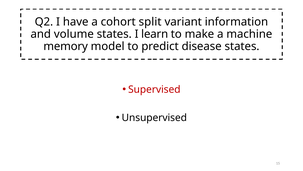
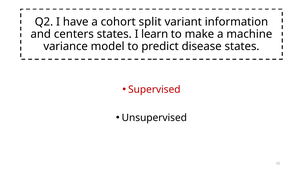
volume: volume -> centers
memory: memory -> variance
